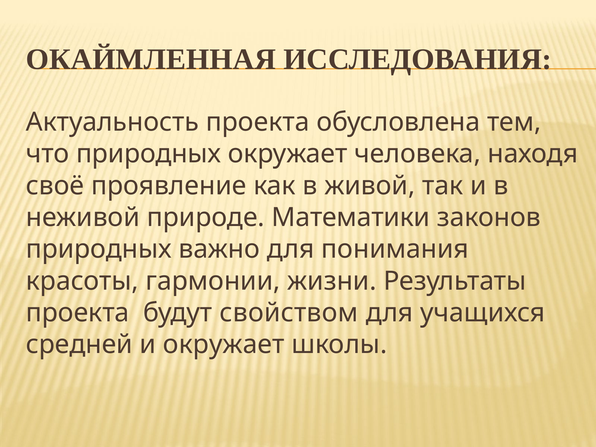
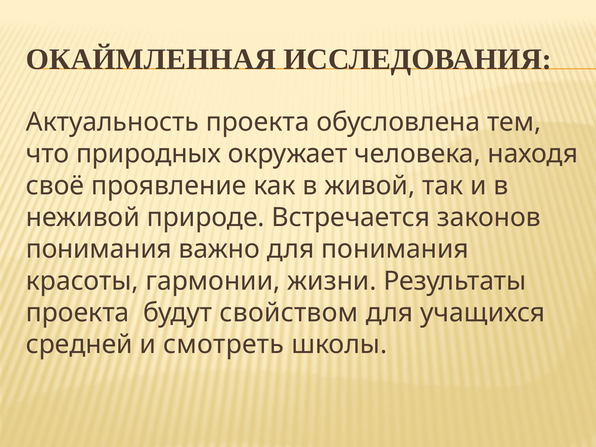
Математики: Математики -> Встречается
природных at (99, 249): природных -> понимания
и окружает: окружает -> смотреть
